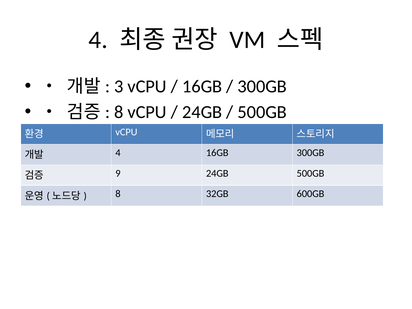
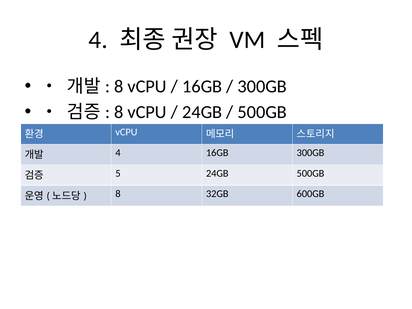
3 at (119, 86): 3 -> 8
9: 9 -> 5
